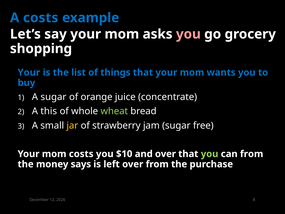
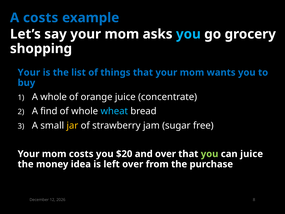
you at (188, 34) colour: pink -> light blue
A sugar: sugar -> whole
this: this -> find
wheat colour: light green -> light blue
$10: $10 -> $20
can from: from -> juice
says: says -> idea
